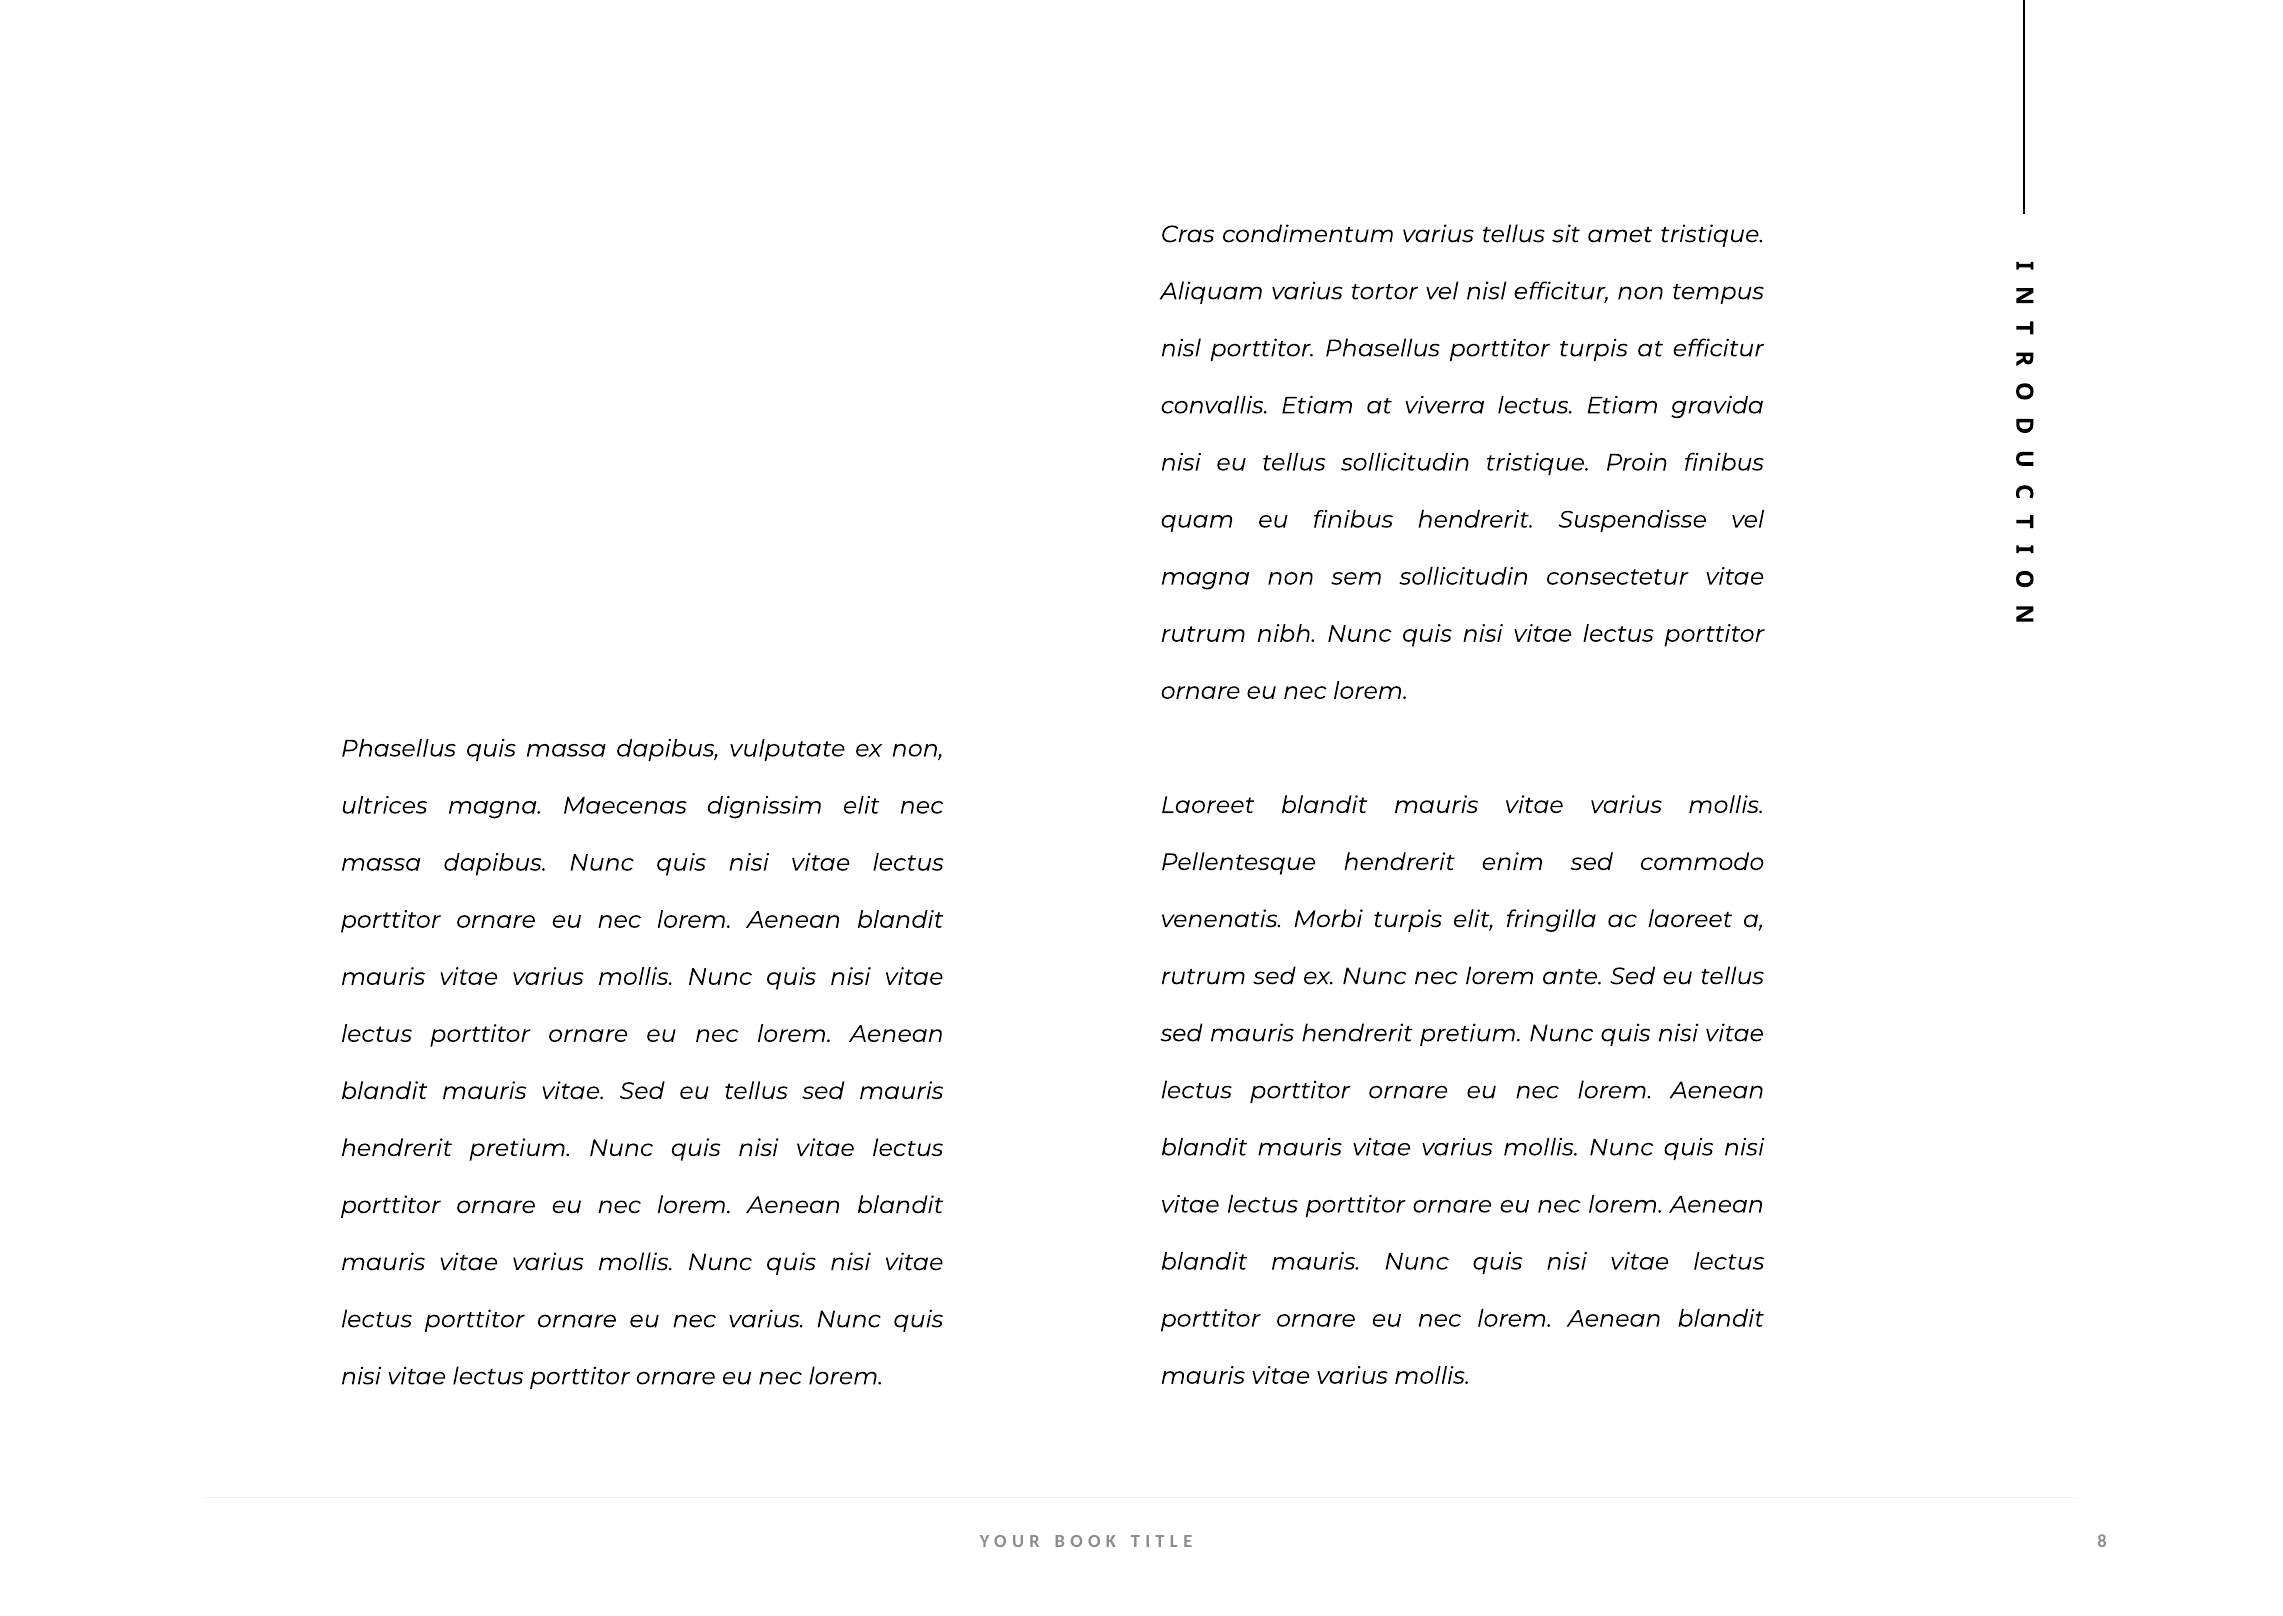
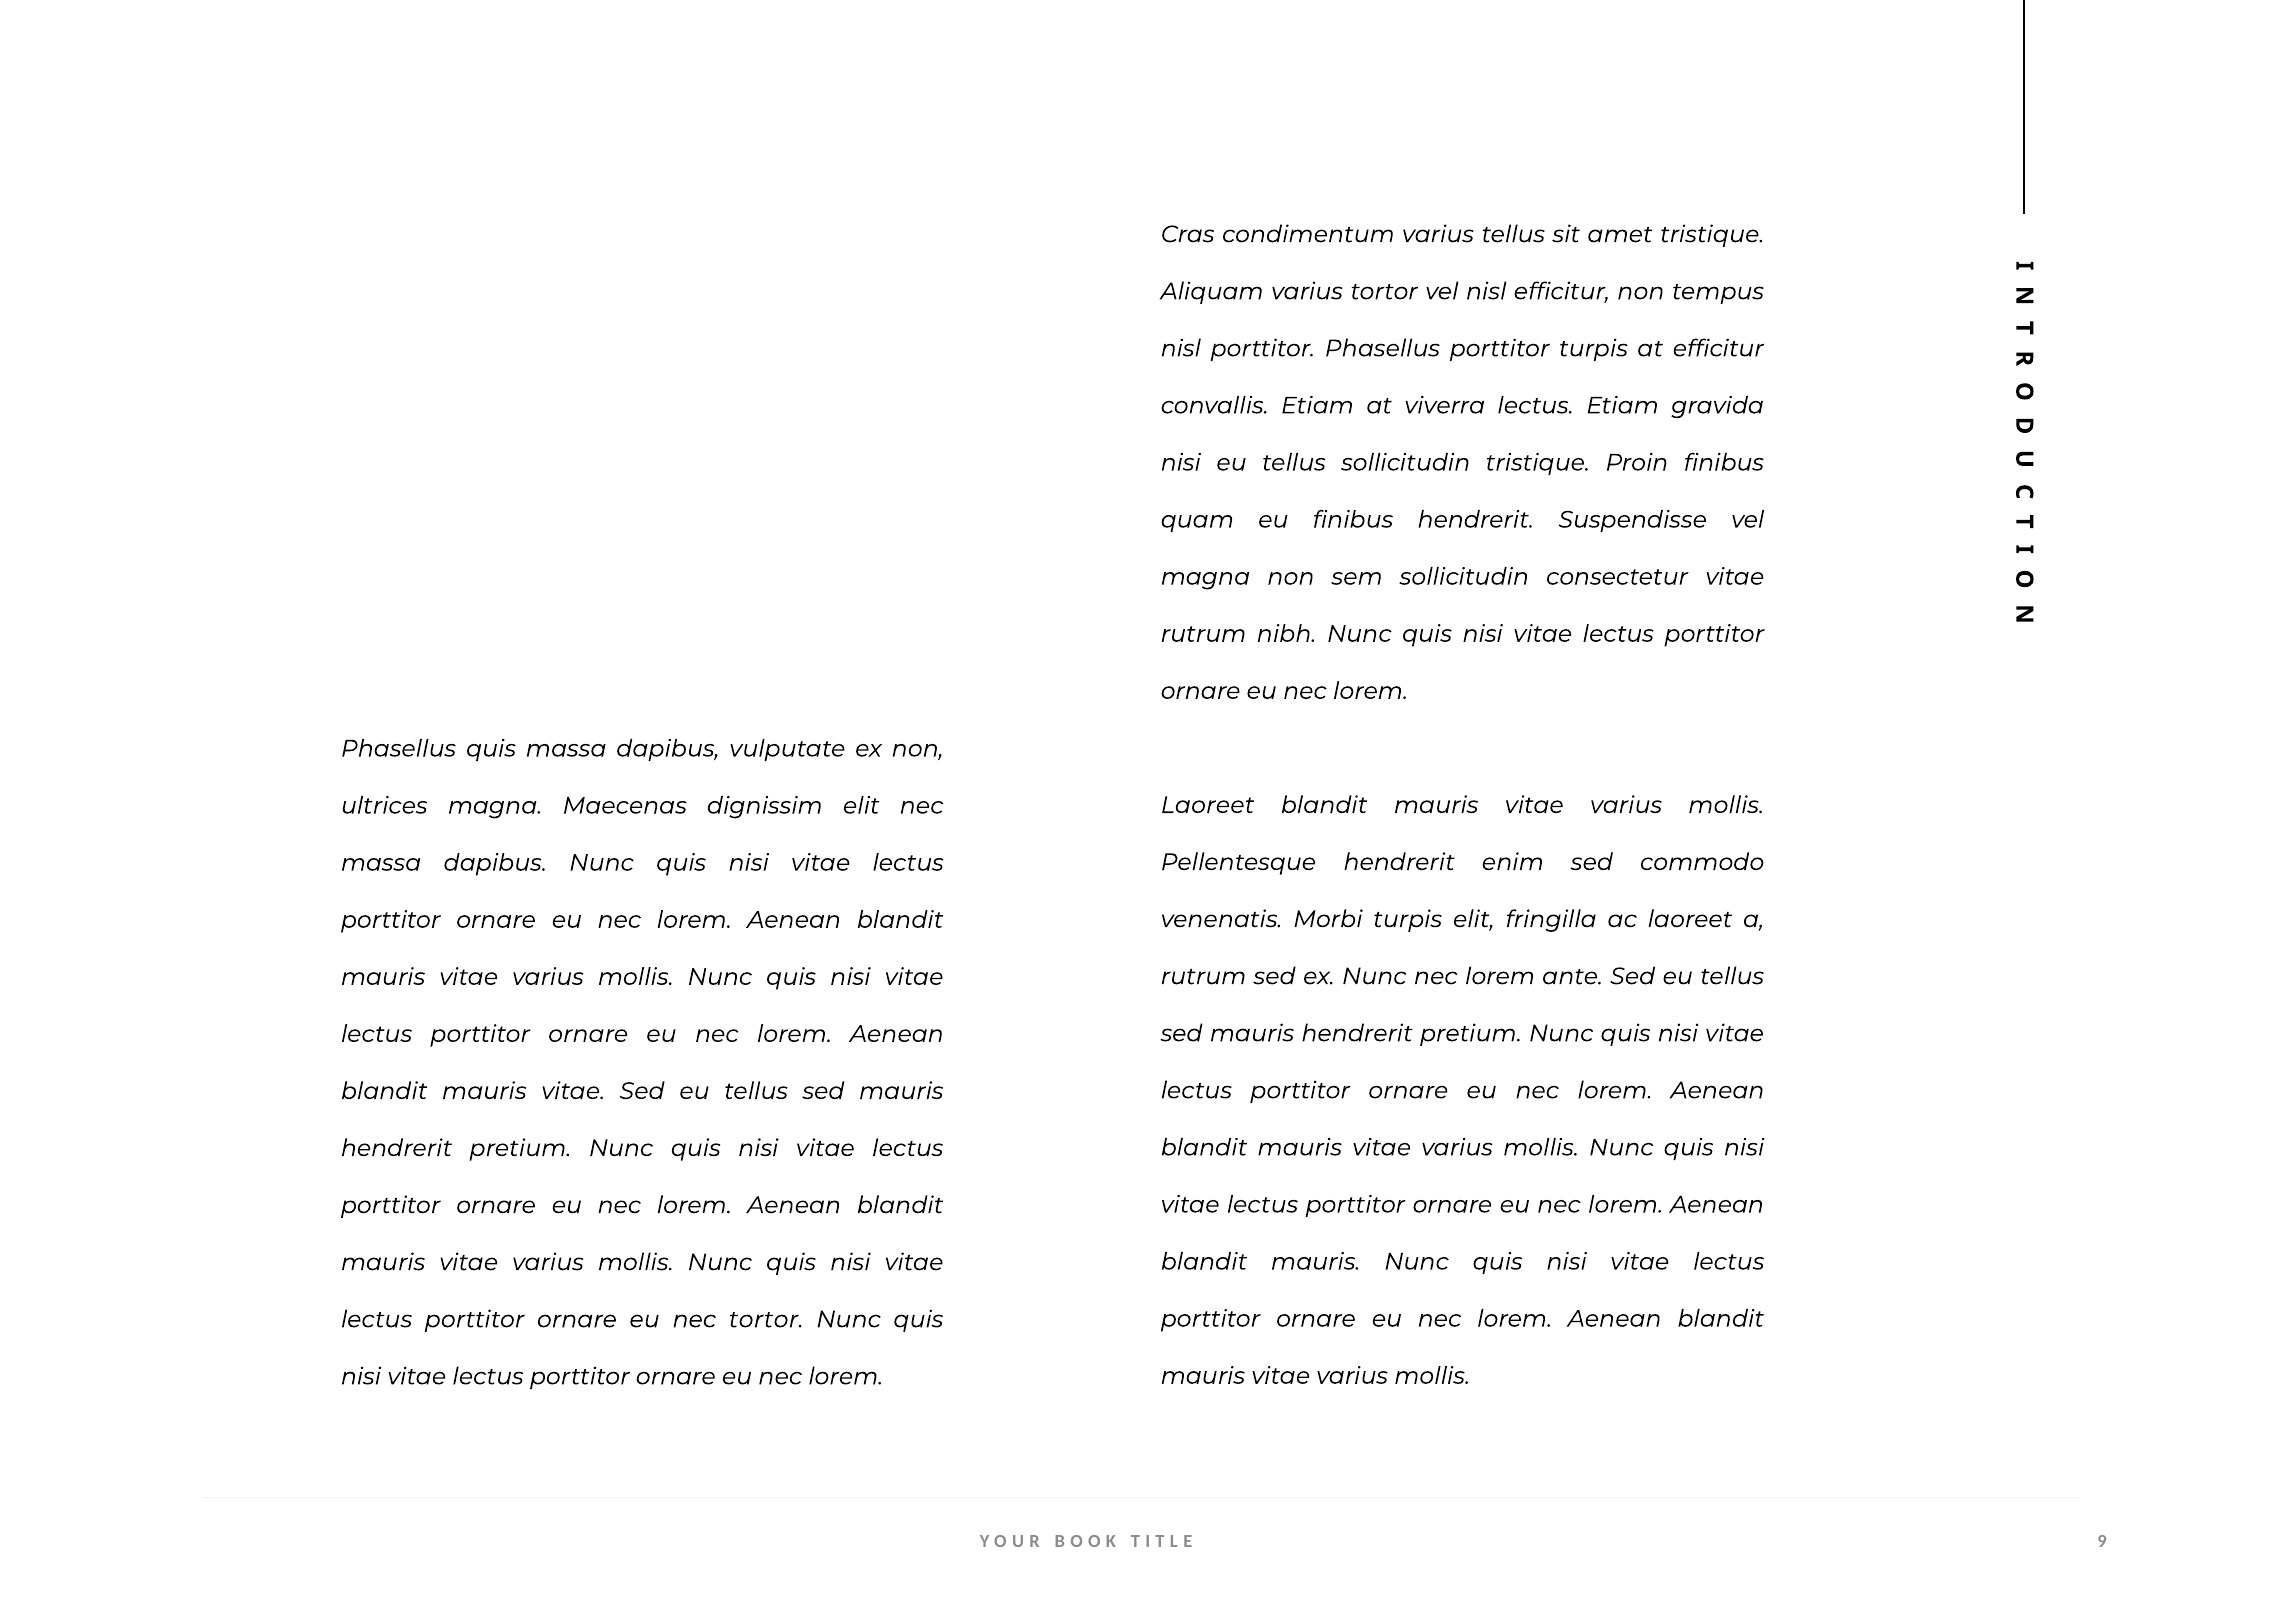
nec varius: varius -> tortor
8: 8 -> 9
